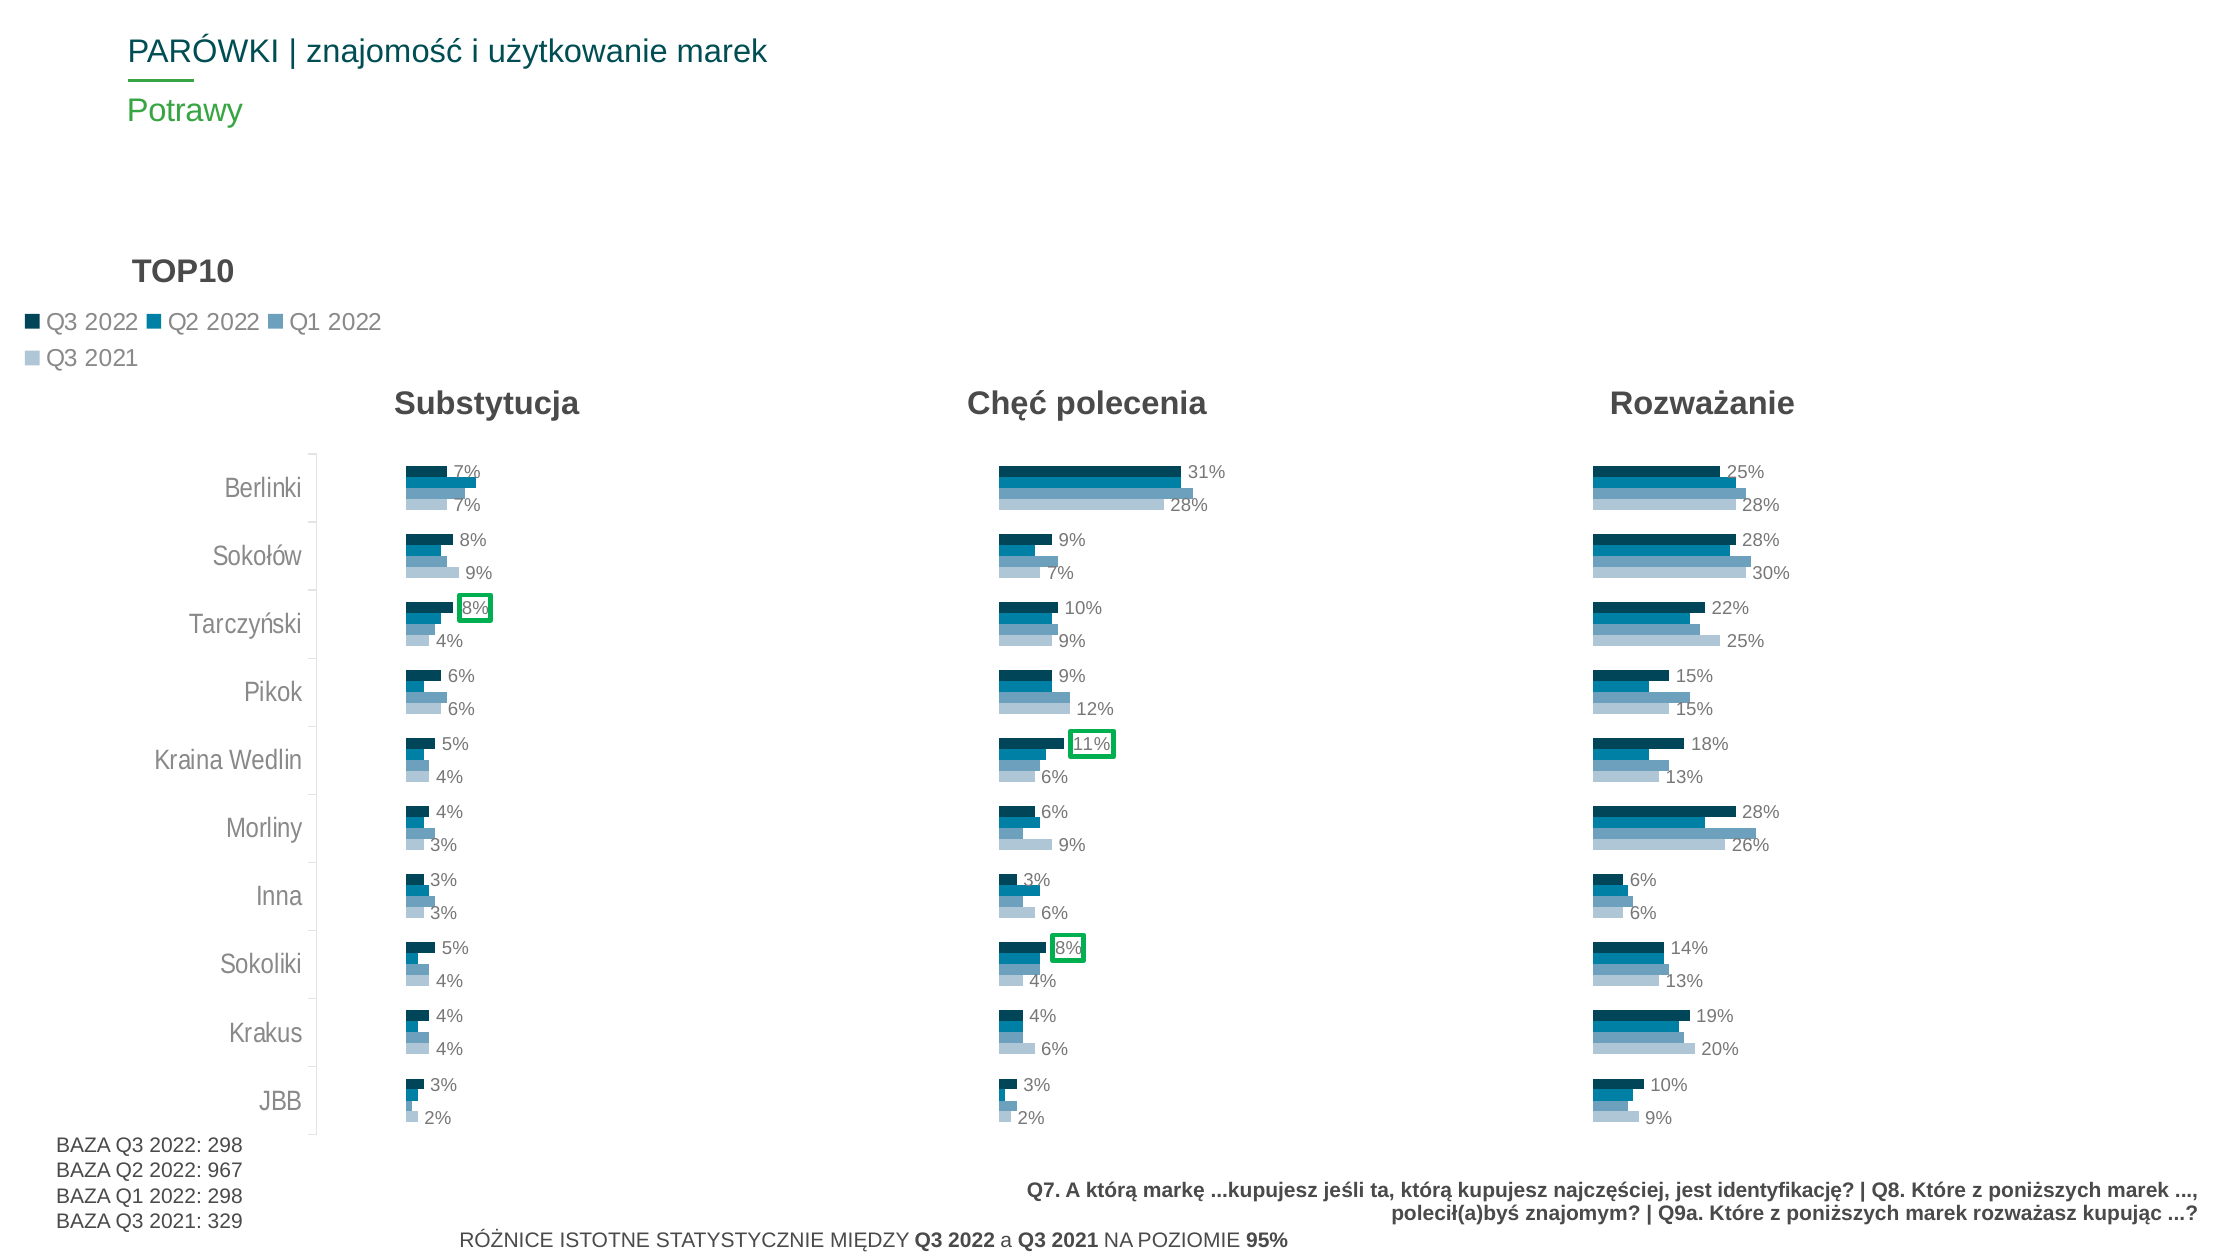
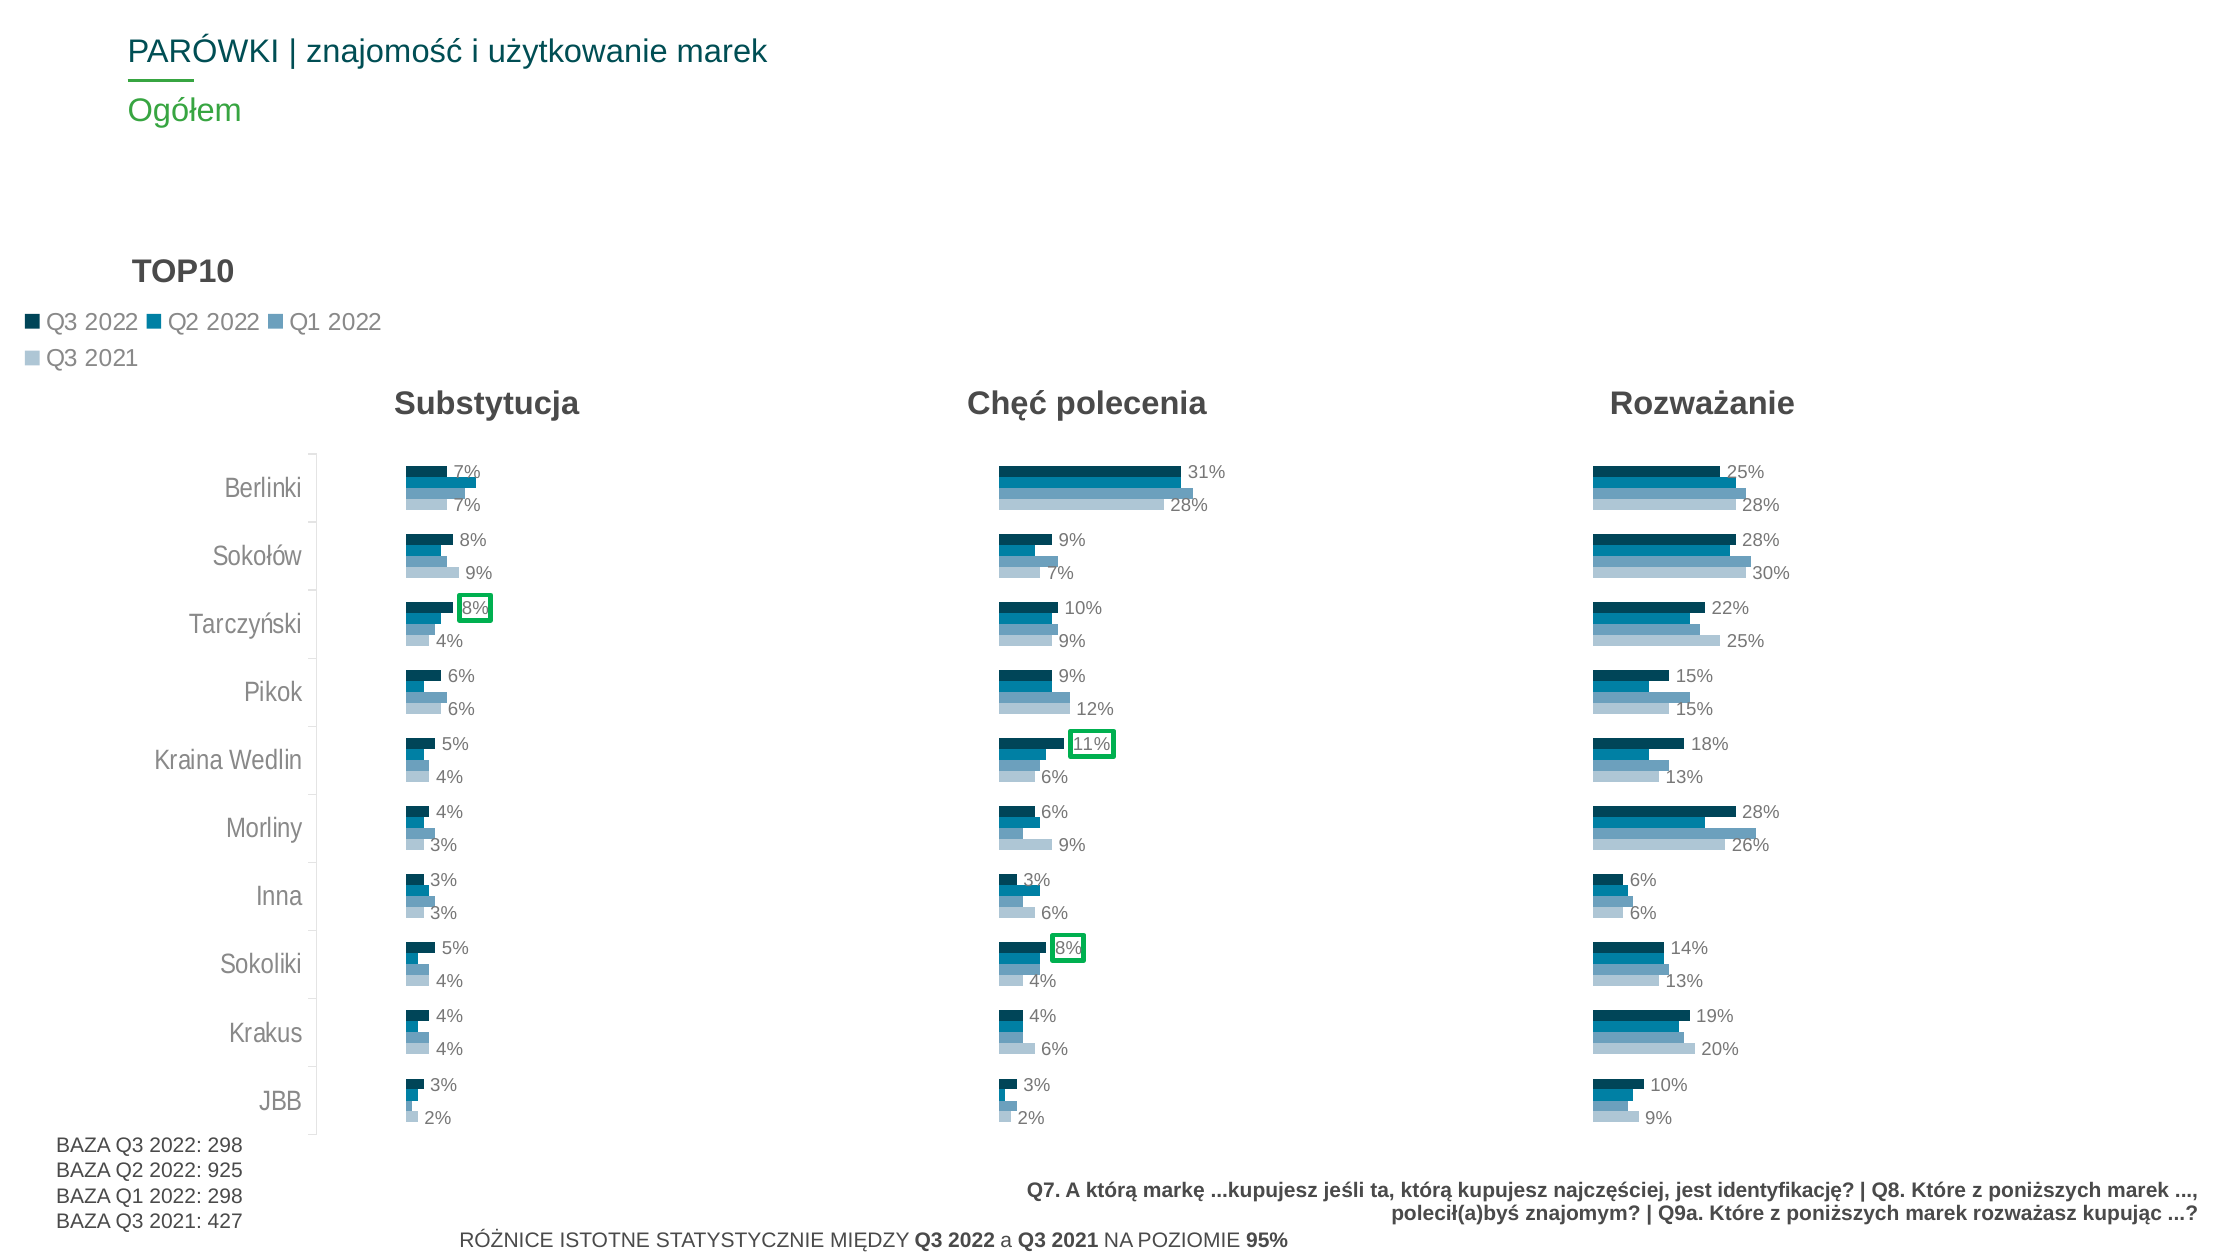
Potrawy: Potrawy -> Ogółem
967: 967 -> 925
329: 329 -> 427
